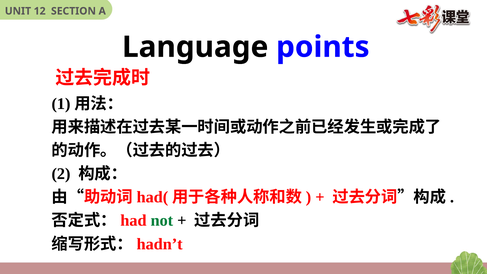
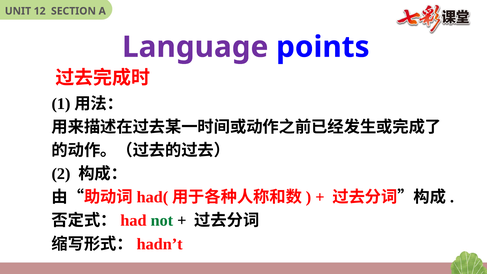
Language colour: black -> purple
